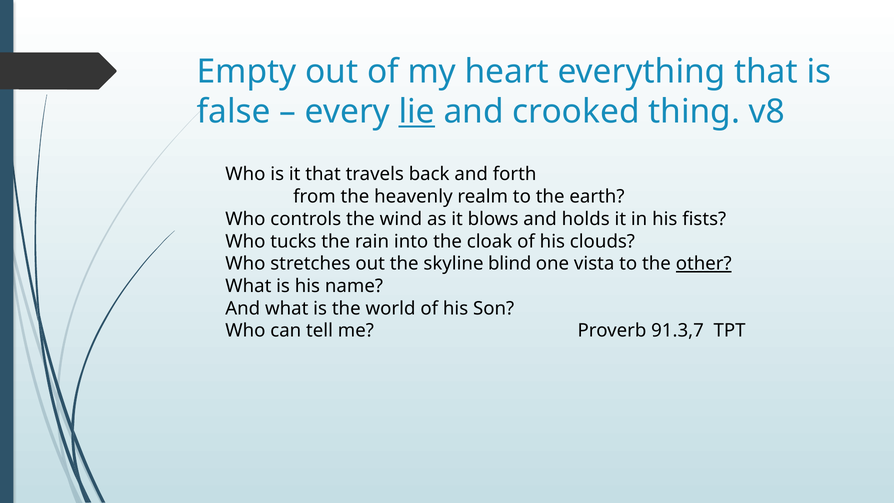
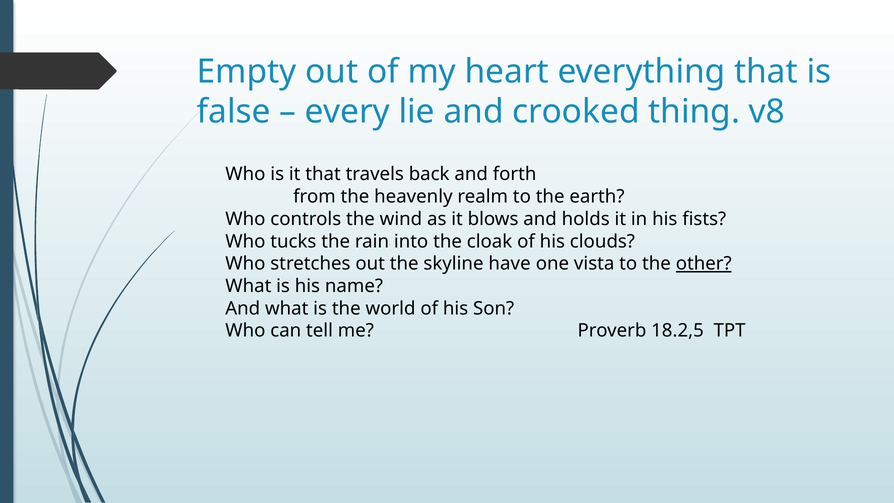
lie underline: present -> none
blind: blind -> have
91.3,7: 91.3,7 -> 18.2,5
